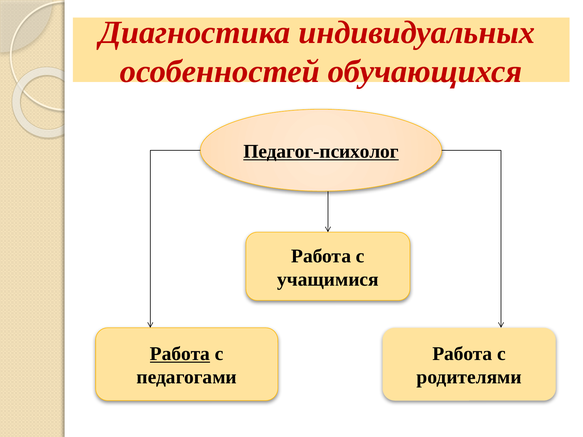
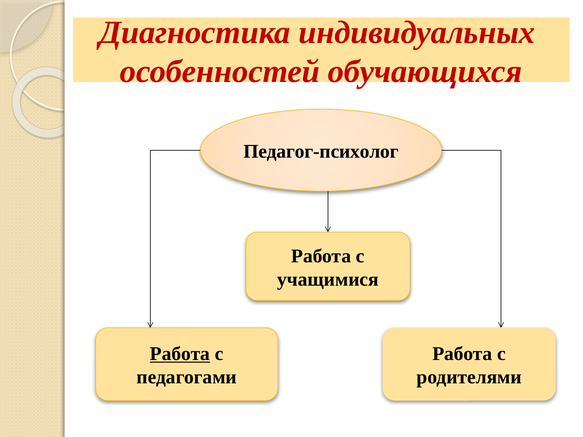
Педагог-психолог underline: present -> none
